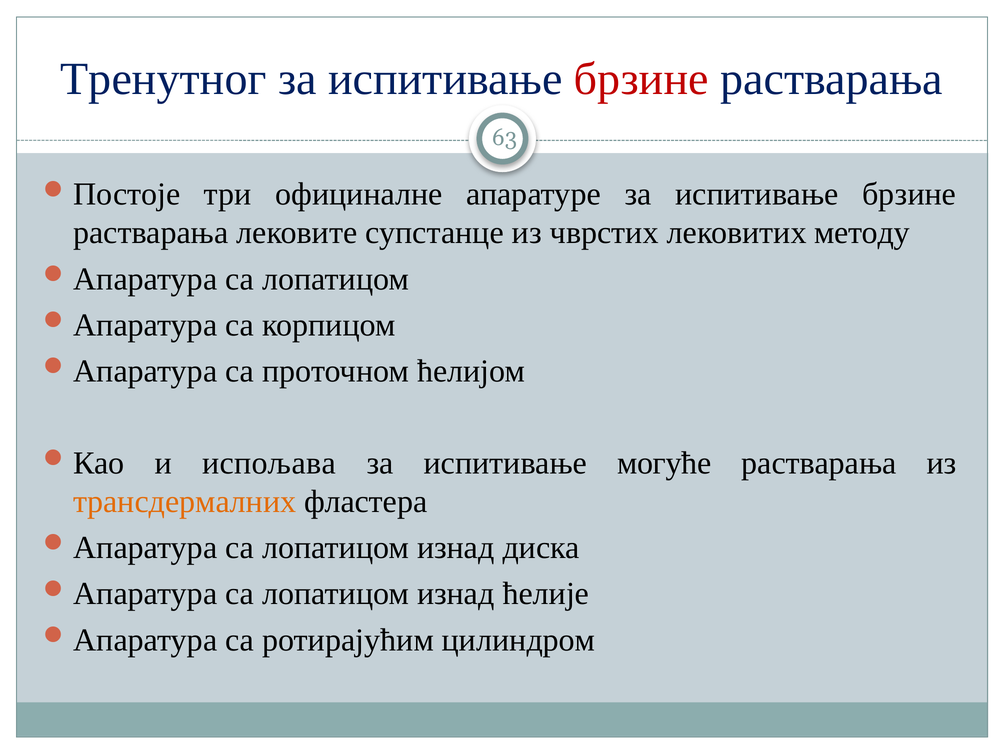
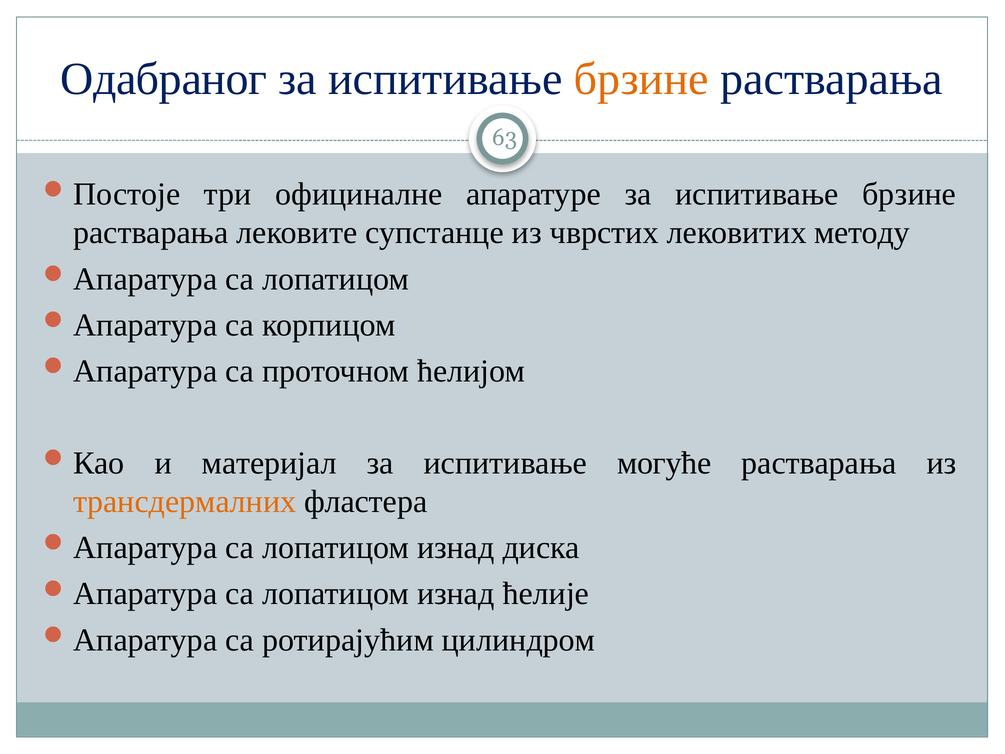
Тренутног: Тренутног -> Одабраног
брзине at (641, 79) colour: red -> orange
испољава: испољава -> материјал
